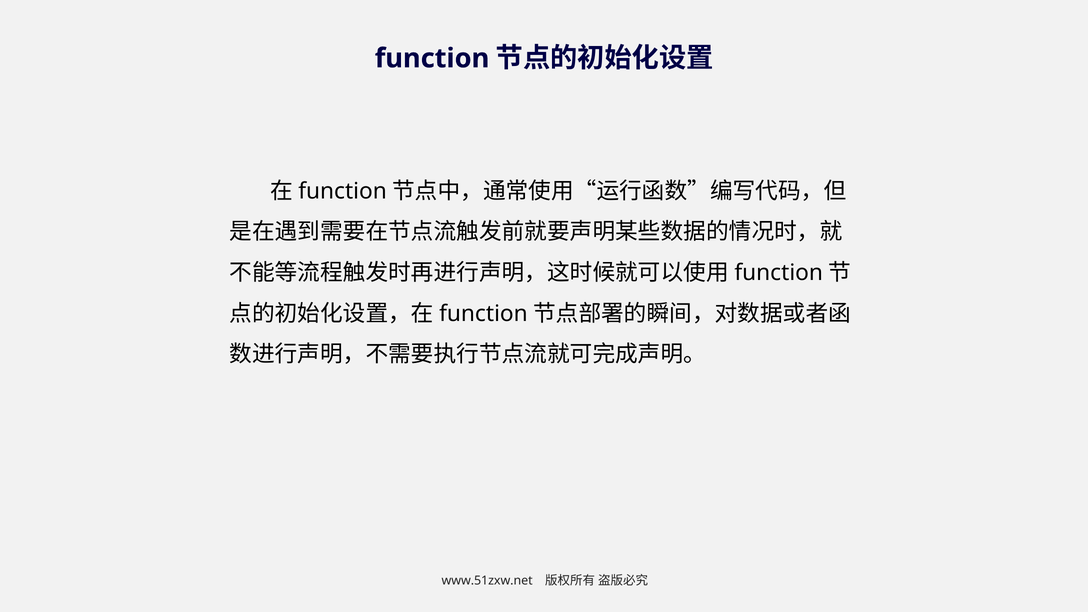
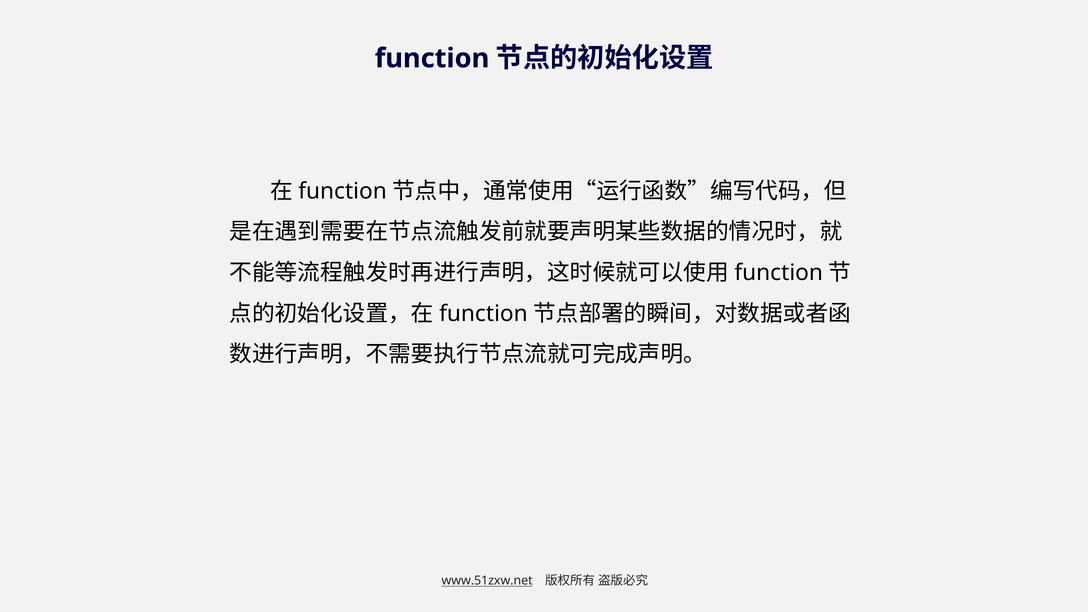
www.51zxw.net underline: none -> present
